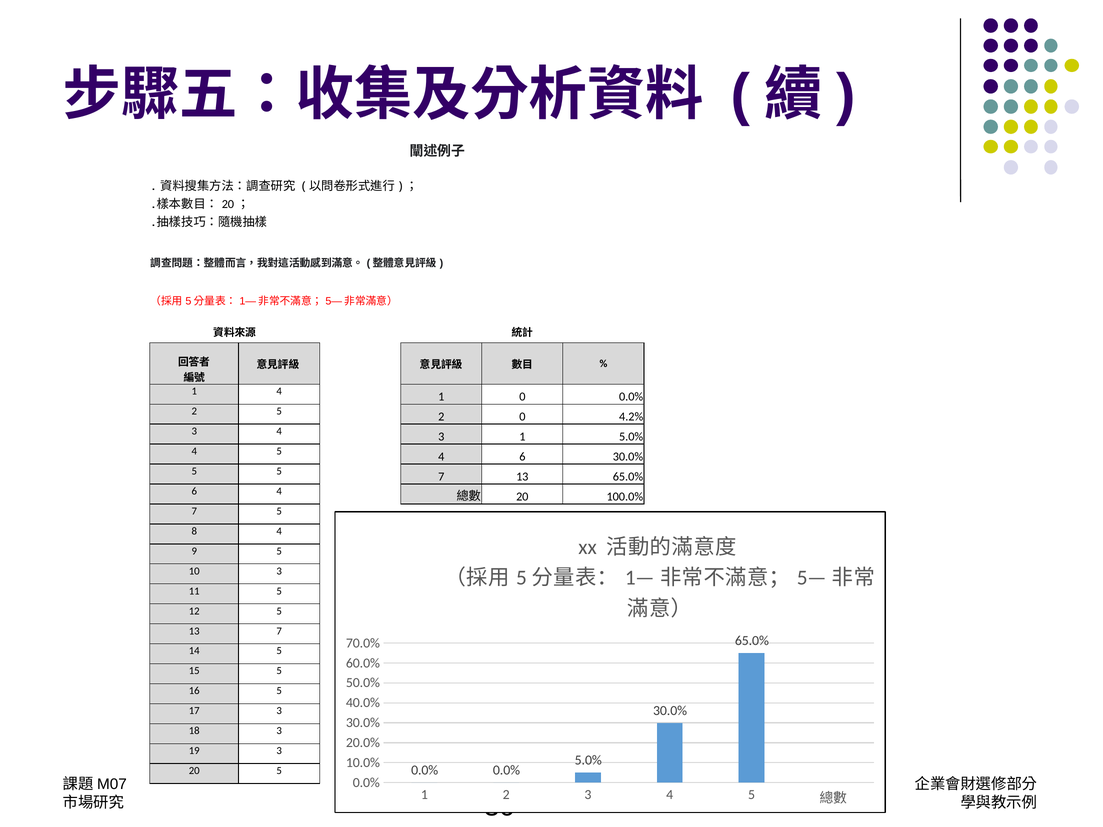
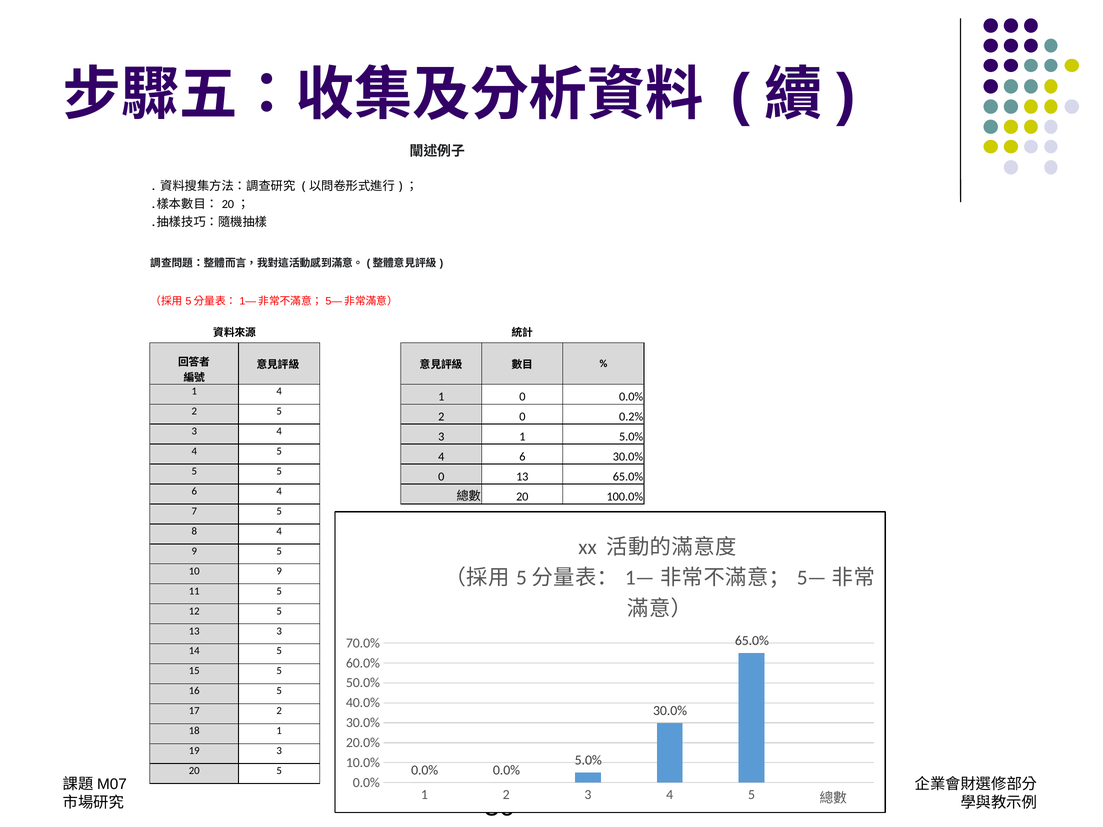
4.2%: 4.2% -> 0.2%
5 7: 7 -> 0
10 3: 3 -> 9
13 7: 7 -> 3
17 3: 3 -> 2
18 3: 3 -> 1
